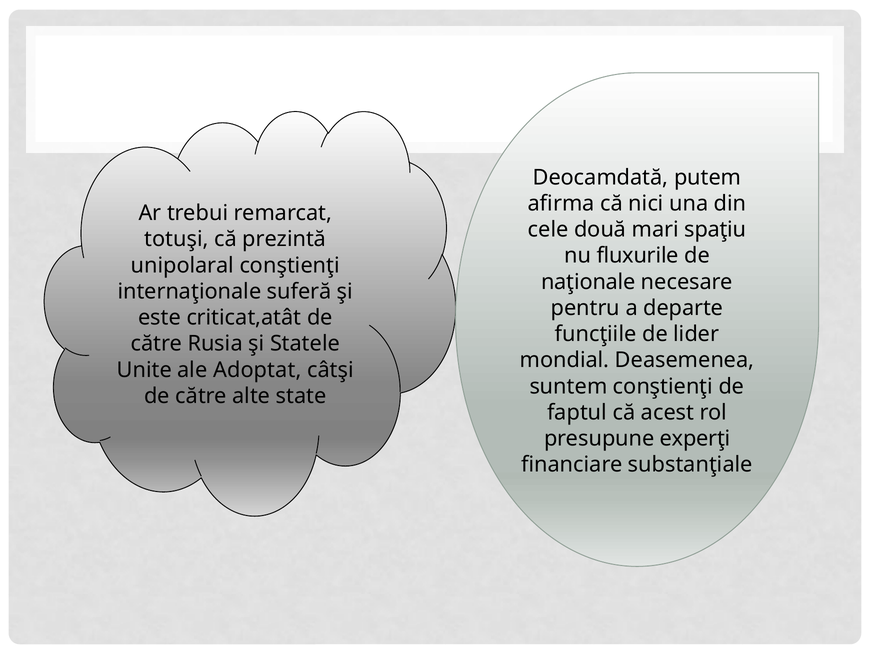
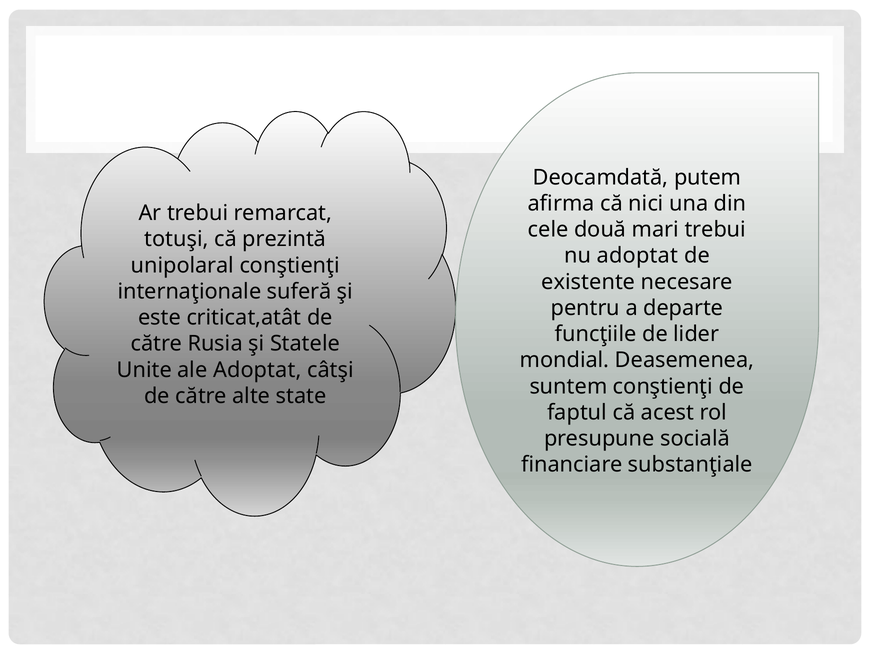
mari spaţiu: spaţiu -> trebui
nu fluxurile: fluxurile -> adoptat
naţionale: naţionale -> existente
experţi: experţi -> socială
